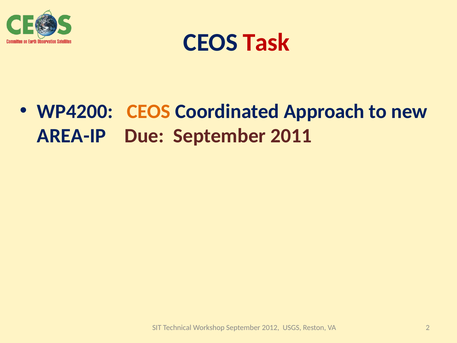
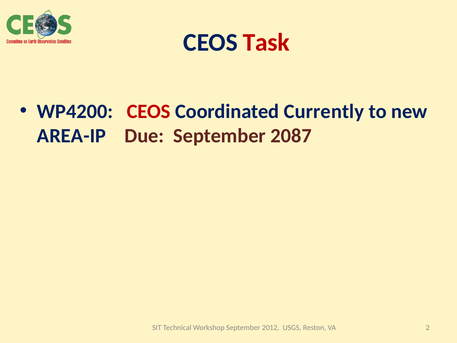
CEOS at (149, 111) colour: orange -> red
Approach: Approach -> Currently
2011: 2011 -> 2087
